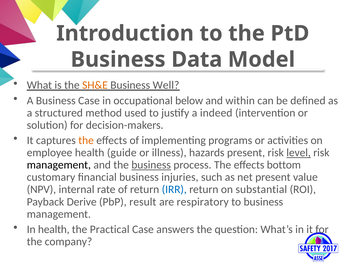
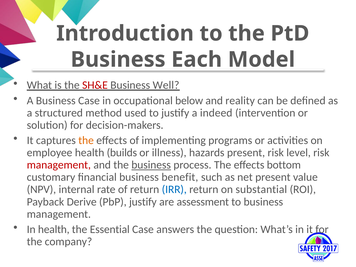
Data: Data -> Each
SH&E colour: orange -> red
within: within -> reality
guide: guide -> builds
level underline: present -> none
management at (59, 165) colour: black -> red
injuries: injuries -> benefit
PbP result: result -> justify
respiratory: respiratory -> assessment
Practical: Practical -> Essential
